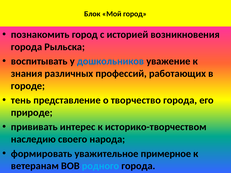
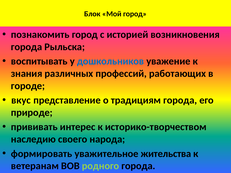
тень: тень -> вкус
творчество: творчество -> традициям
примерное: примерное -> жительства
родного colour: light blue -> light green
